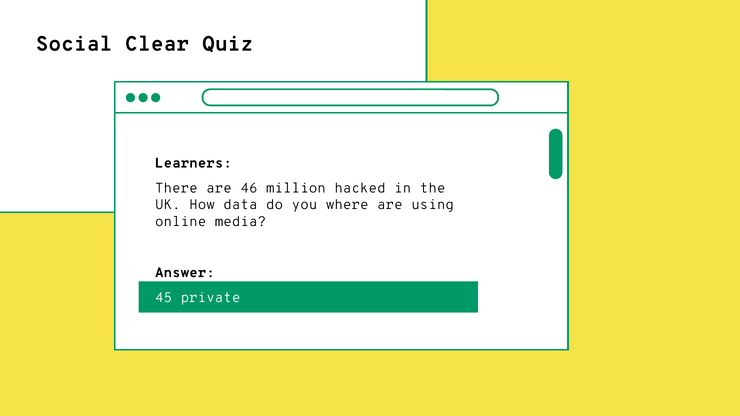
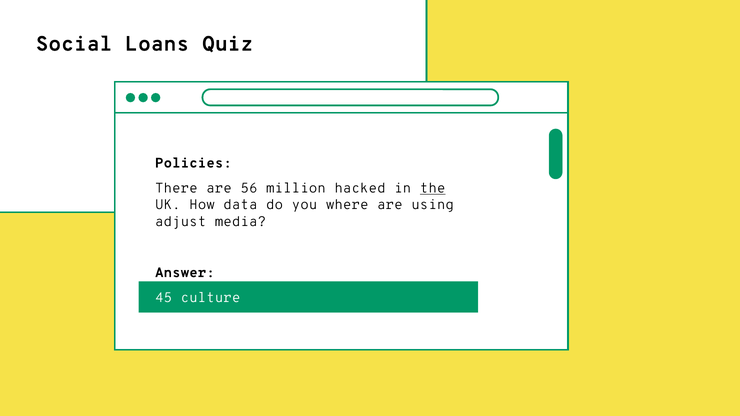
Clear: Clear -> Loans
Learners: Learners -> Policies
46: 46 -> 56
the underline: none -> present
online: online -> adjust
private: private -> culture
